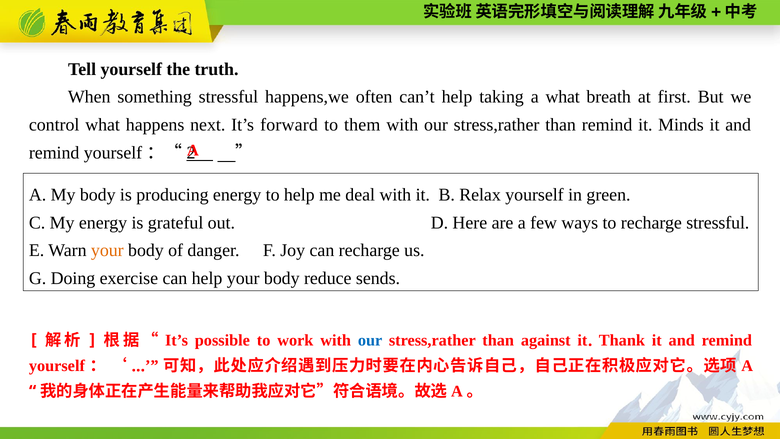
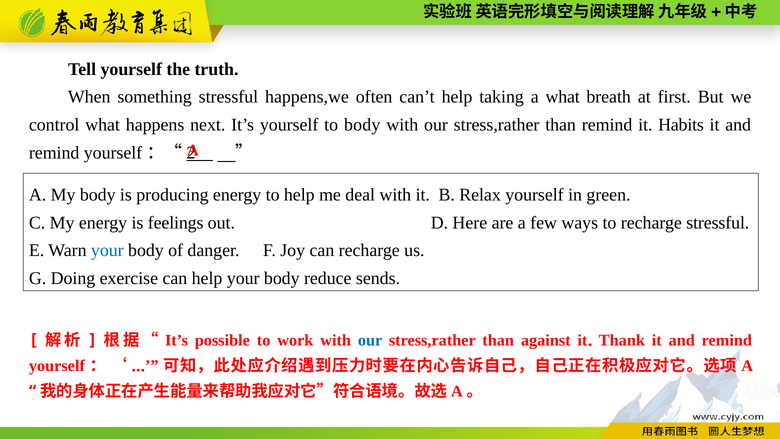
It’s forward: forward -> yourself
to them: them -> body
Minds: Minds -> Habits
grateful: grateful -> feelings
your at (107, 250) colour: orange -> blue
